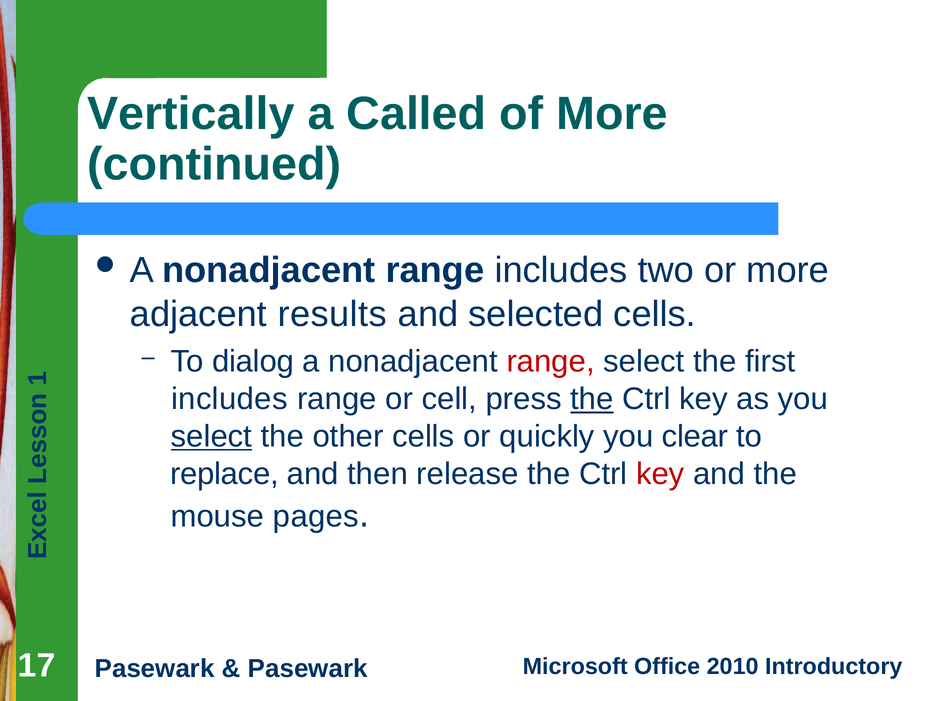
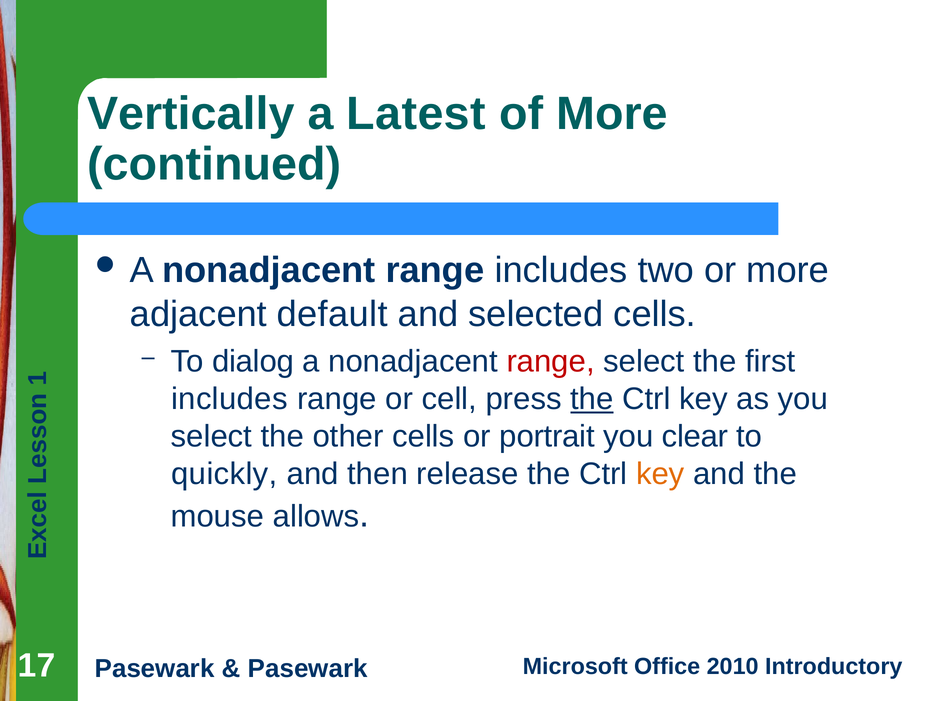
Called: Called -> Latest
results: results -> default
select at (211, 436) underline: present -> none
quickly: quickly -> portrait
replace: replace -> quickly
key at (660, 473) colour: red -> orange
pages: pages -> allows
